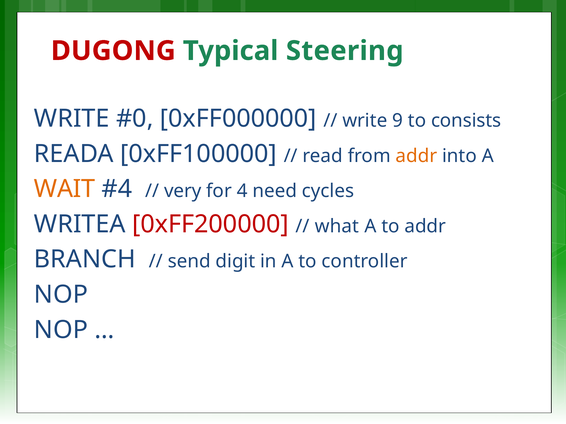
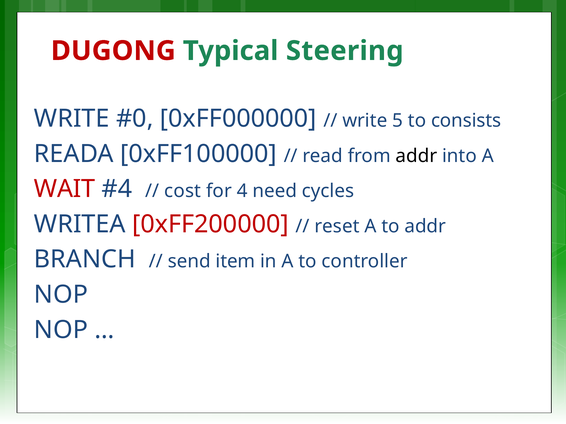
9: 9 -> 5
addr at (416, 156) colour: orange -> black
WAIT colour: orange -> red
very: very -> cost
what: what -> reset
digit: digit -> item
